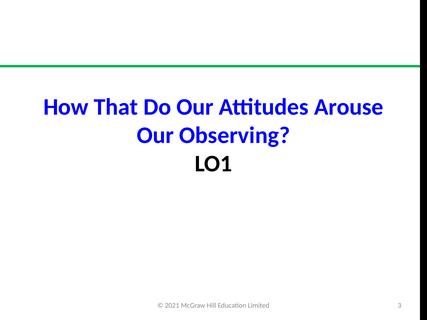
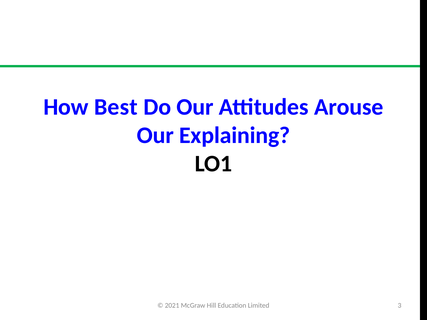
That: That -> Best
Observing: Observing -> Explaining
